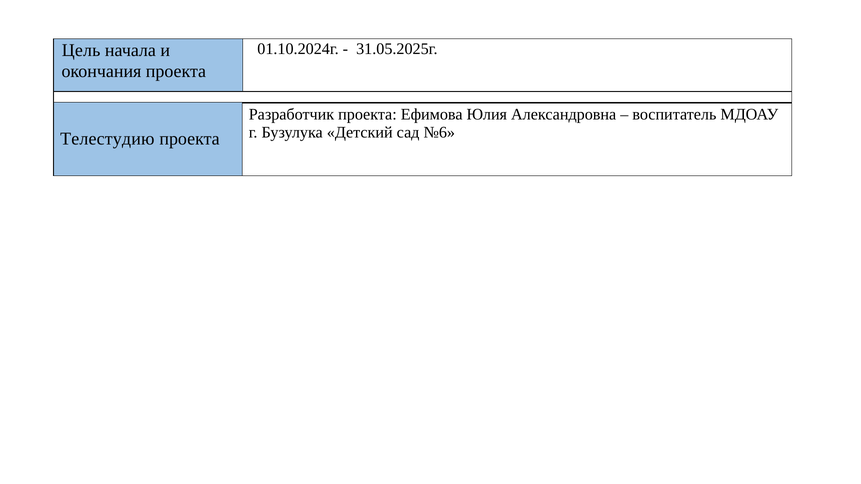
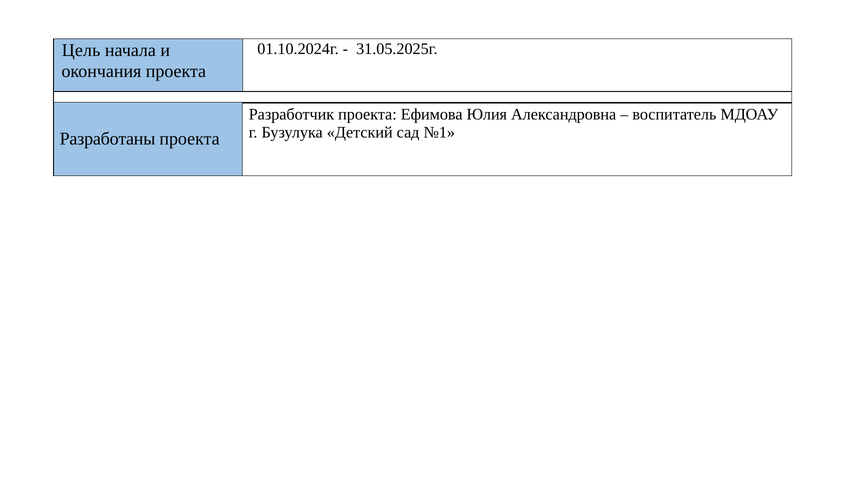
№6: №6 -> №1
Телестудию: Телестудию -> Разработаны
